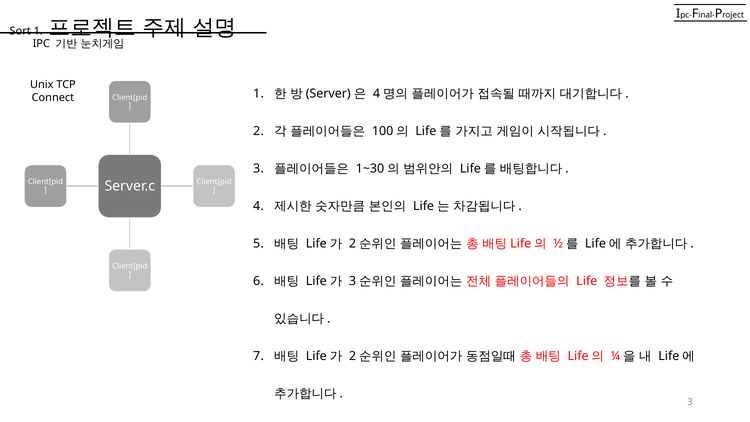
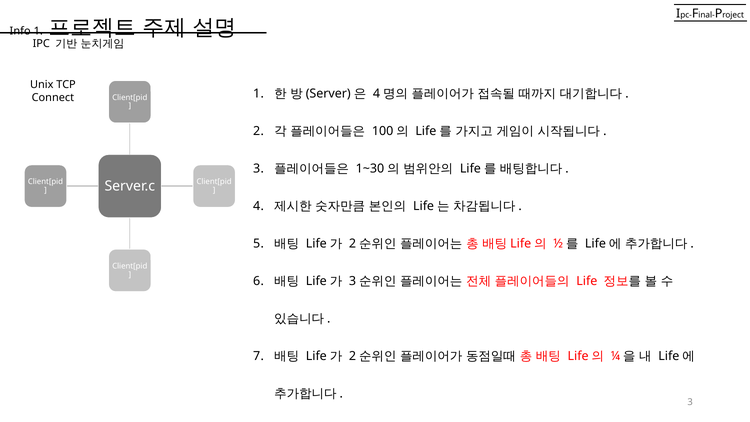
Sort: Sort -> Info
